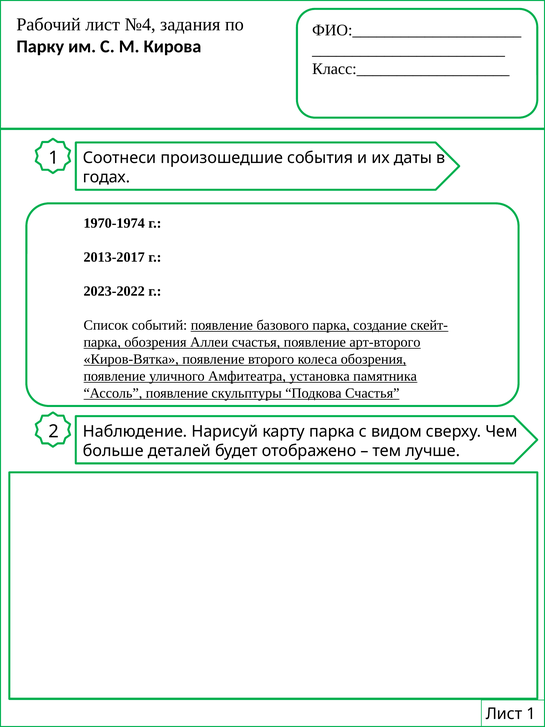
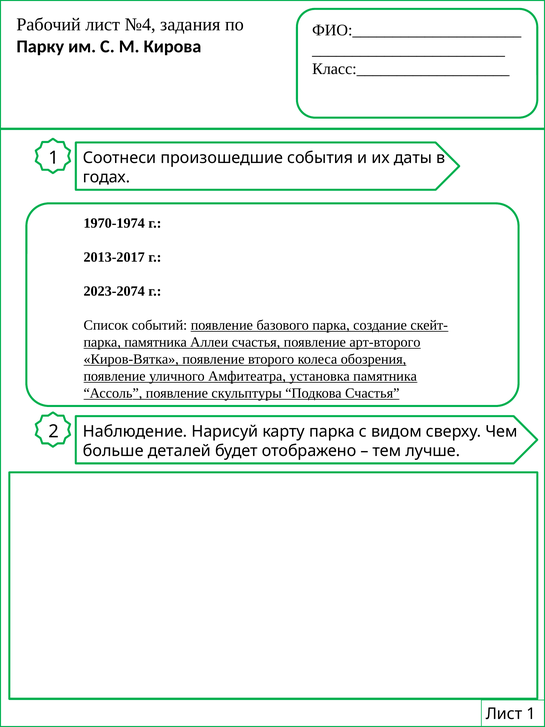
2023-2022: 2023-2022 -> 2023-2074
парка обозрения: обозрения -> памятника
